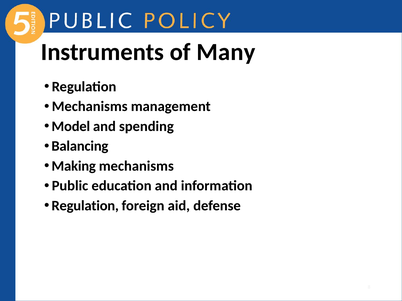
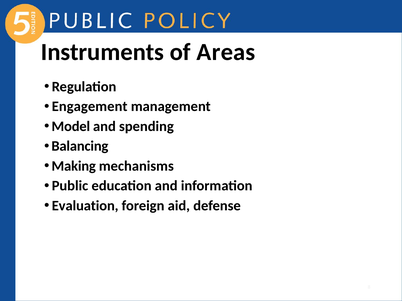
Many: Many -> Areas
Mechanisms at (90, 107): Mechanisms -> Engagement
Regulation at (85, 206): Regulation -> Evaluation
